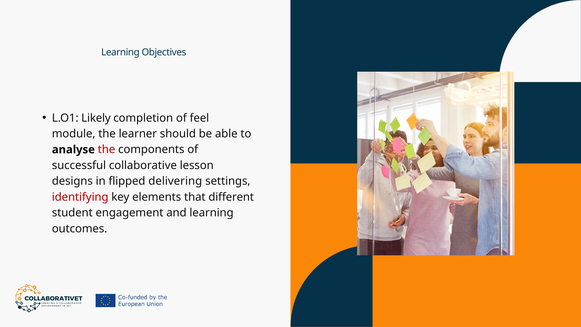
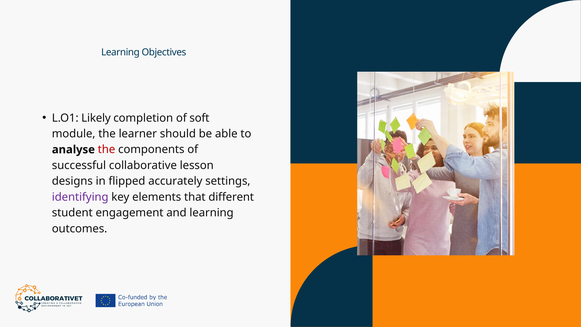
feel: feel -> soft
delivering: delivering -> accurately
identifying colour: red -> purple
